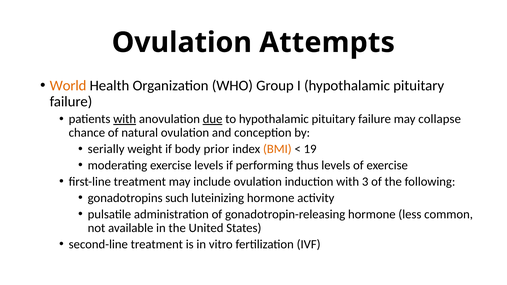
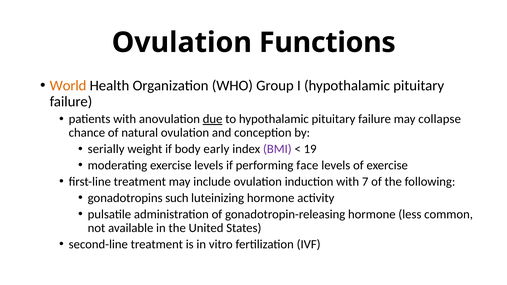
Attempts: Attempts -> Functions
with at (125, 119) underline: present -> none
prior: prior -> early
BMI colour: orange -> purple
thus: thus -> face
3: 3 -> 7
